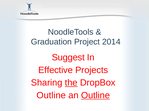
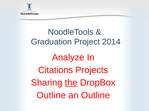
Suggest: Suggest -> Analyze
Effective: Effective -> Citations
Outline at (95, 96) underline: present -> none
